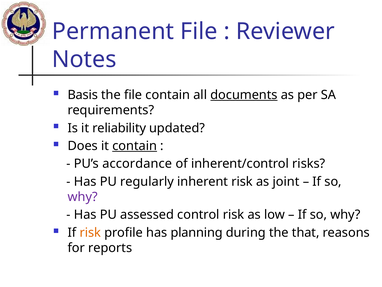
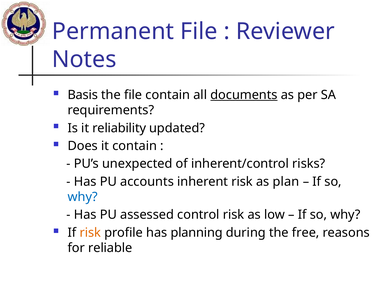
contain at (135, 146) underline: present -> none
accordance: accordance -> unexpected
regularly: regularly -> accounts
joint: joint -> plan
why at (83, 197) colour: purple -> blue
that: that -> free
reports: reports -> reliable
